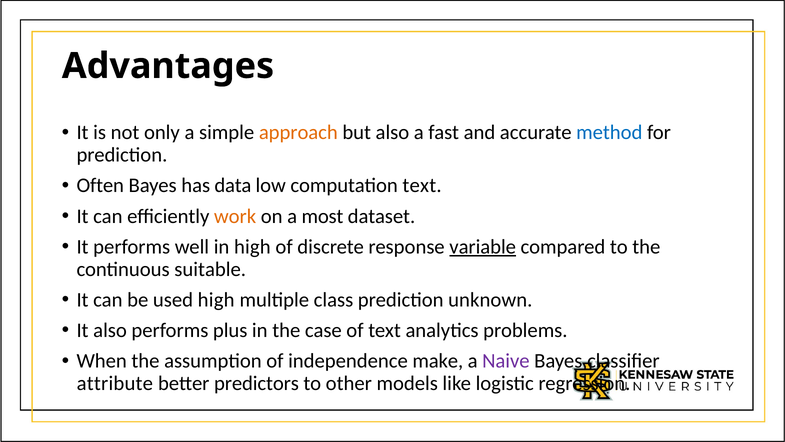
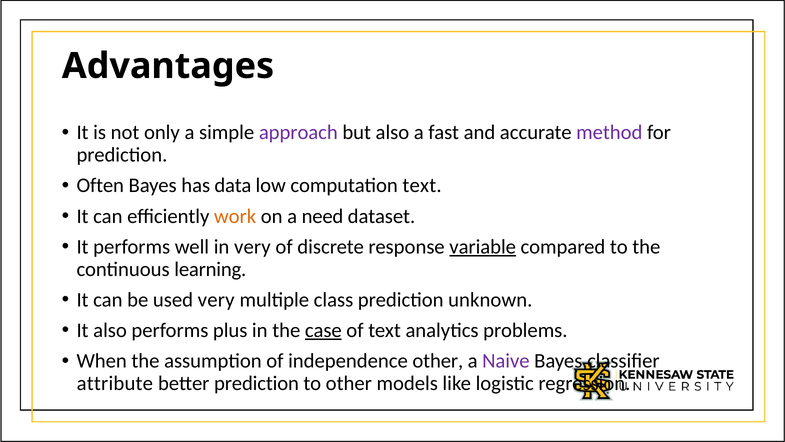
approach colour: orange -> purple
method colour: blue -> purple
most: most -> need
in high: high -> very
suitable: suitable -> learning
used high: high -> very
case underline: none -> present
independence make: make -> other
better predictors: predictors -> prediction
